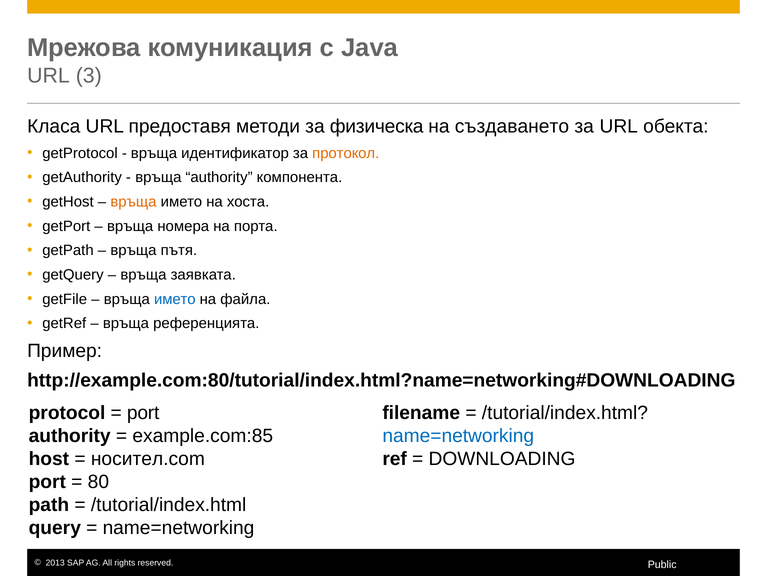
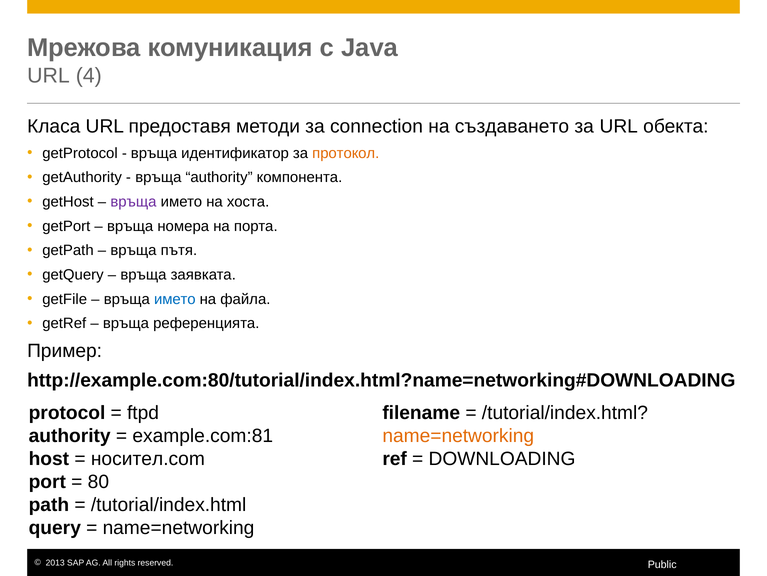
3: 3 -> 4
физическа: физическа -> connection
връща at (133, 202) colour: orange -> purple
port at (143, 412): port -> ftpd
example.com:85: example.com:85 -> example.com:81
name=networking at (458, 435) colour: blue -> orange
